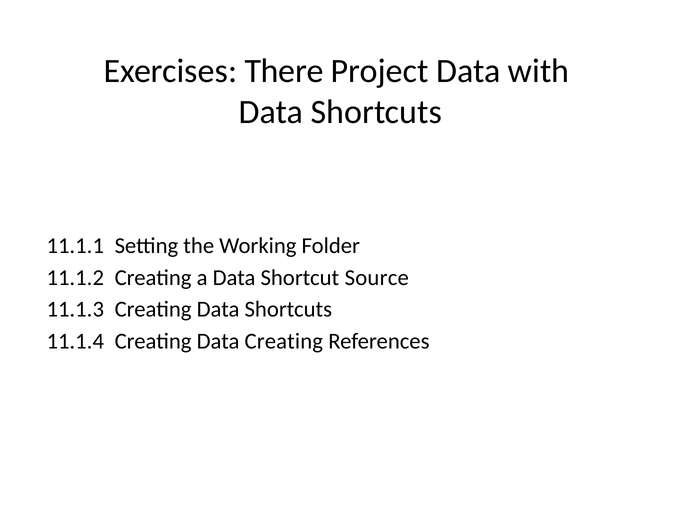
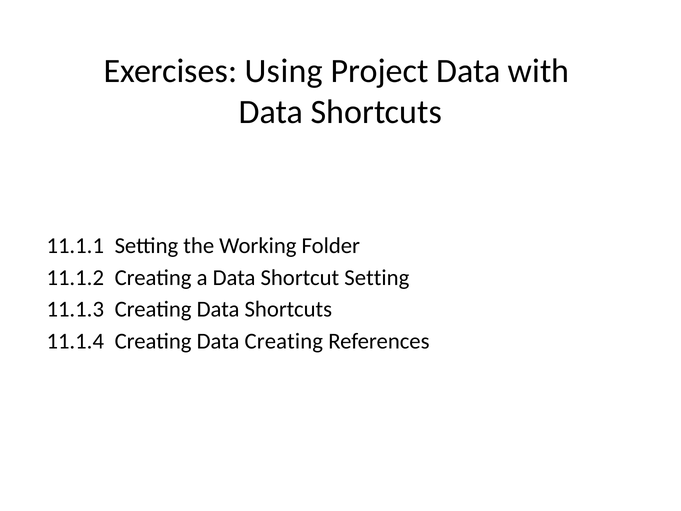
There: There -> Using
Shortcut Source: Source -> Setting
